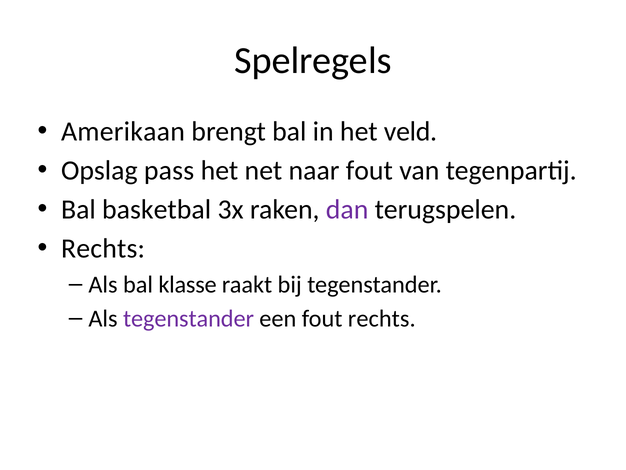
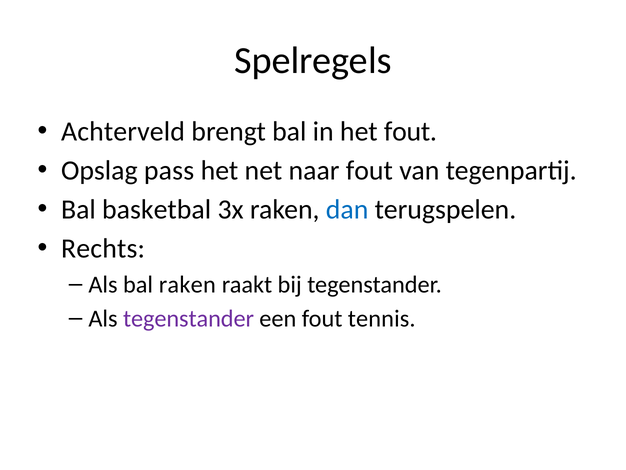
Amerikaan: Amerikaan -> Achterveld
het veld: veld -> fout
dan colour: purple -> blue
bal klasse: klasse -> raken
fout rechts: rechts -> tennis
